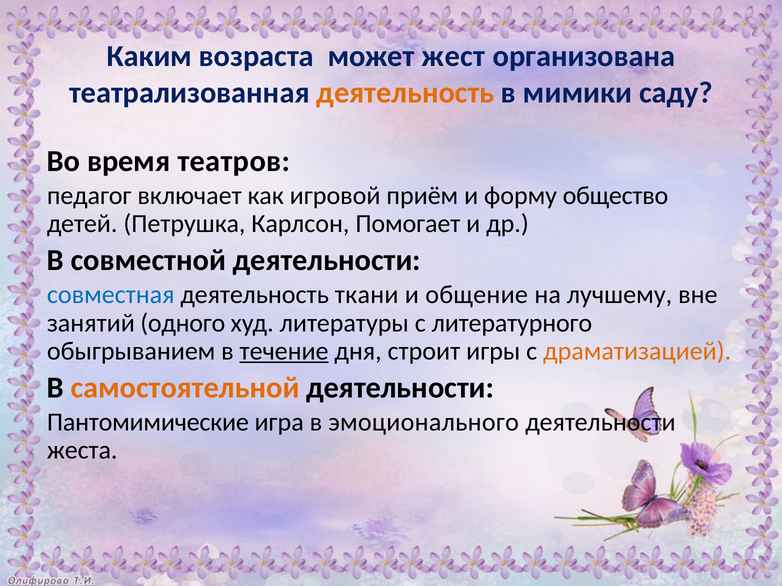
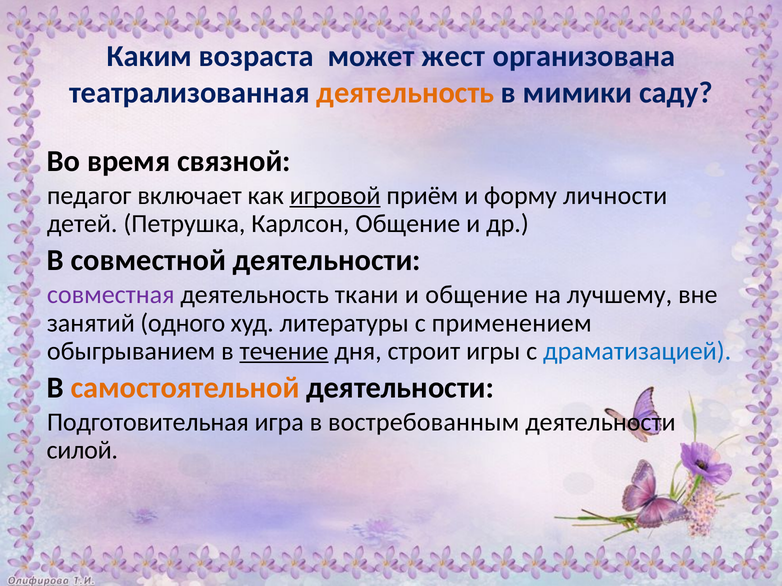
театров: театров -> связной
игровой underline: none -> present
общество: общество -> личности
Карлсон Помогает: Помогает -> Общение
совместная colour: blue -> purple
литературного: литературного -> применением
драматизацией colour: orange -> blue
Пантомимические: Пантомимические -> Подготовительная
эмоционального: эмоционального -> востребованным
жеста: жеста -> силой
